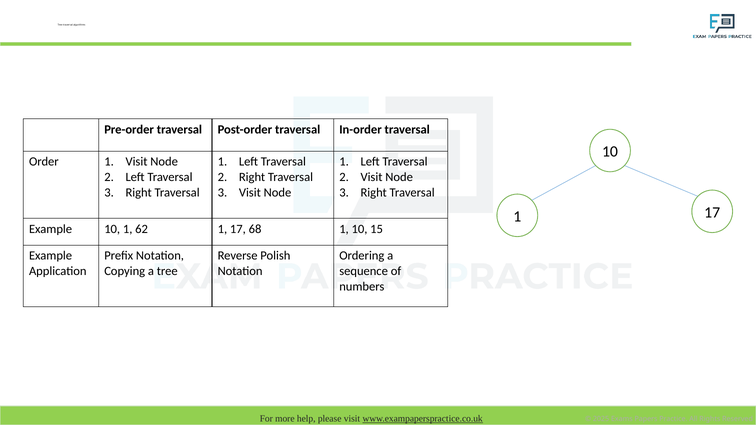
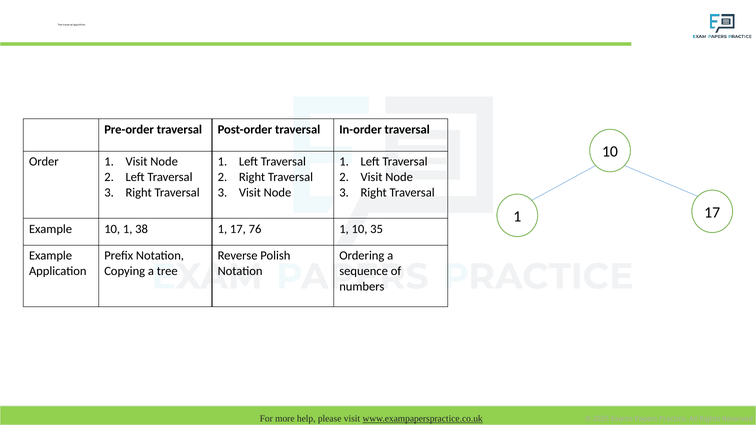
62: 62 -> 38
68: 68 -> 76
15: 15 -> 35
